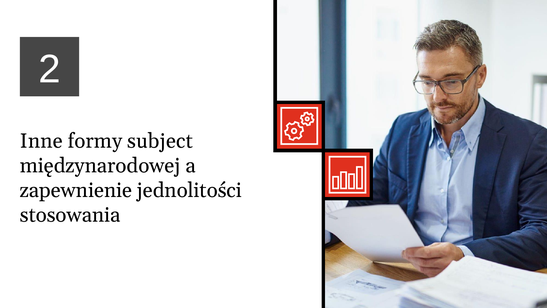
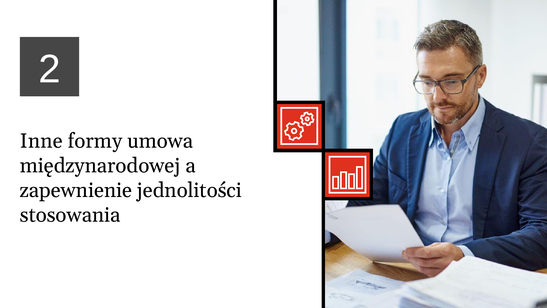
subject: subject -> umowa
